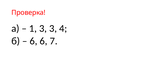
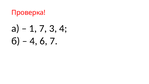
1 3: 3 -> 7
6 at (33, 41): 6 -> 4
